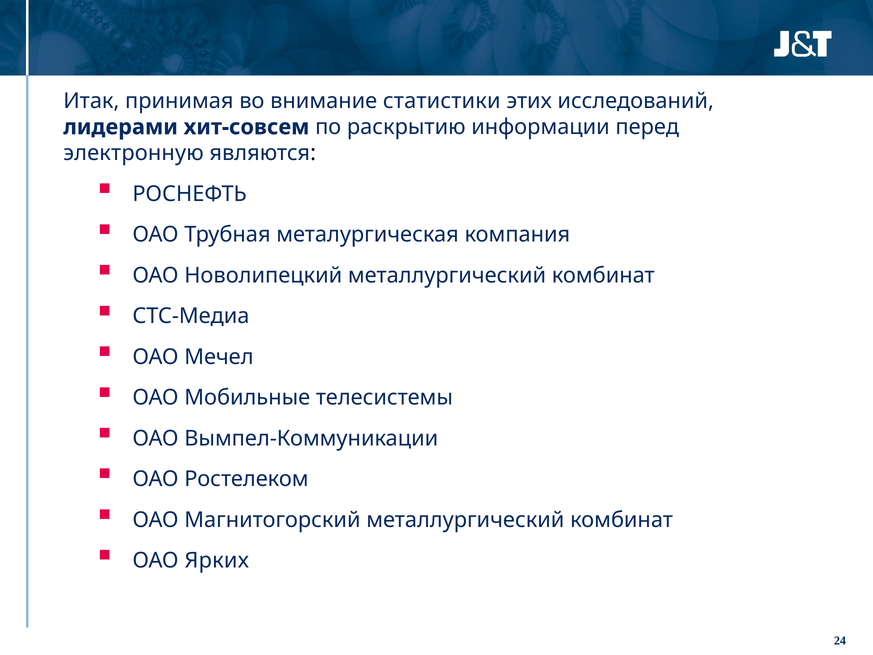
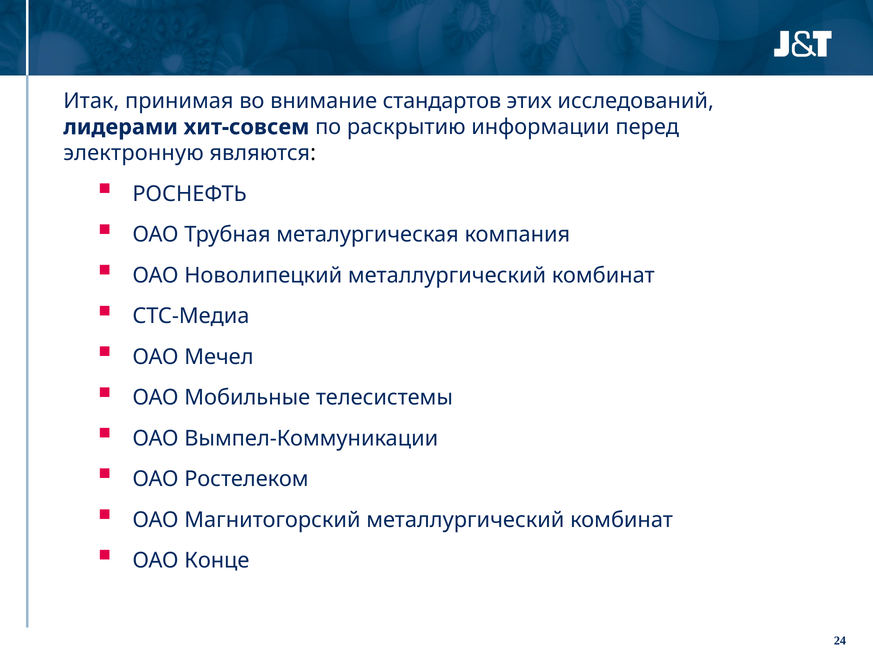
статистики: статистики -> стандартов
Ярких: Ярких -> Конце
